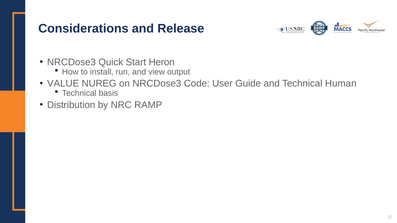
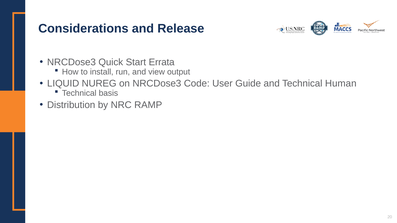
Heron: Heron -> Errata
VALUE: VALUE -> LIQUID
